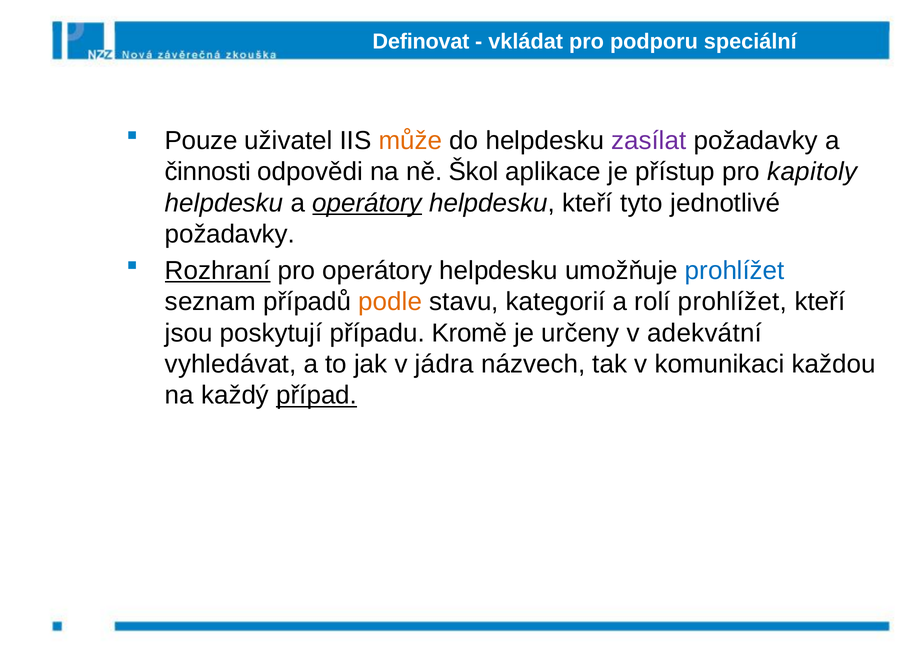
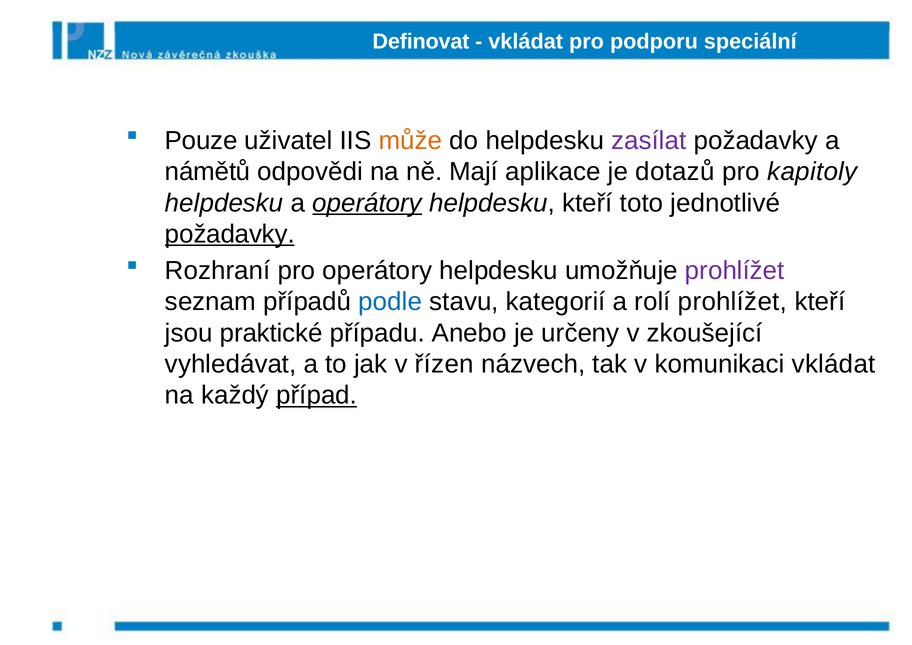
činnosti: činnosti -> námětů
Škol: Škol -> Mají
přístup: přístup -> dotazů
tyto: tyto -> toto
požadavky at (230, 234) underline: none -> present
Rozhraní underline: present -> none
prohlížet at (735, 271) colour: blue -> purple
podle colour: orange -> blue
poskytují: poskytují -> praktické
Kromě: Kromě -> Anebo
adekvátní: adekvátní -> zkoušející
jádra: jádra -> řízen
komunikaci každou: každou -> vkládat
